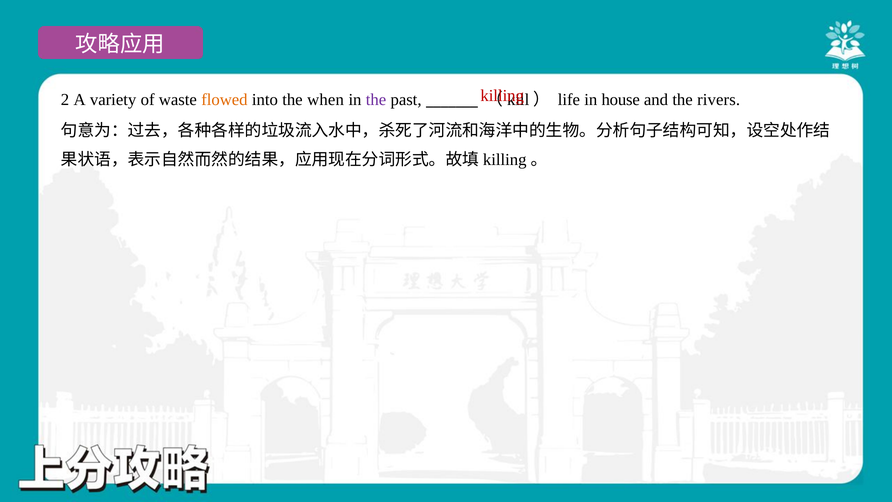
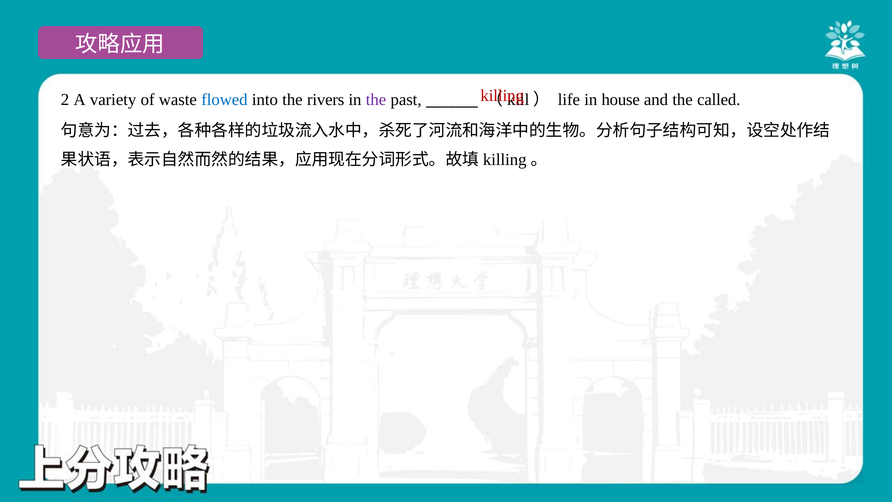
flowed colour: orange -> blue
when: when -> rivers
rivers: rivers -> called
